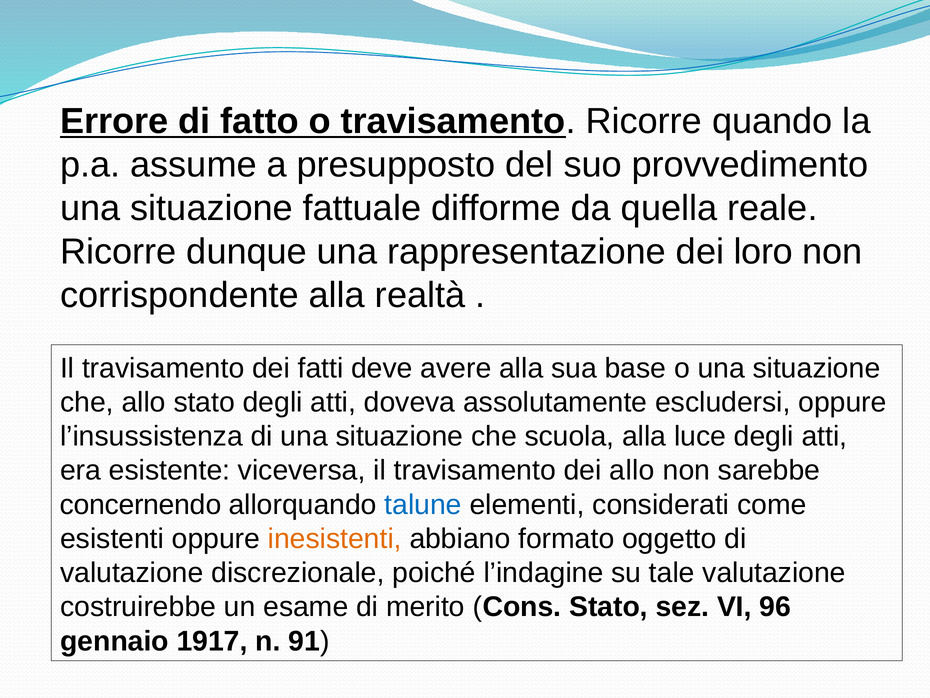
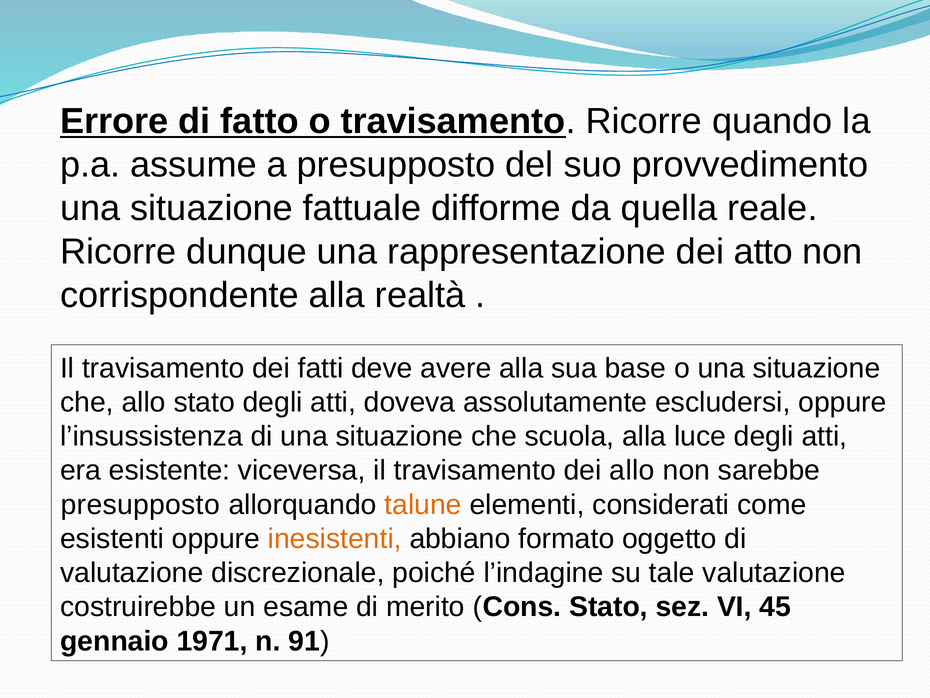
loro: loro -> atto
concernendo at (141, 504): concernendo -> presupposto
talune colour: blue -> orange
96: 96 -> 45
1917: 1917 -> 1971
